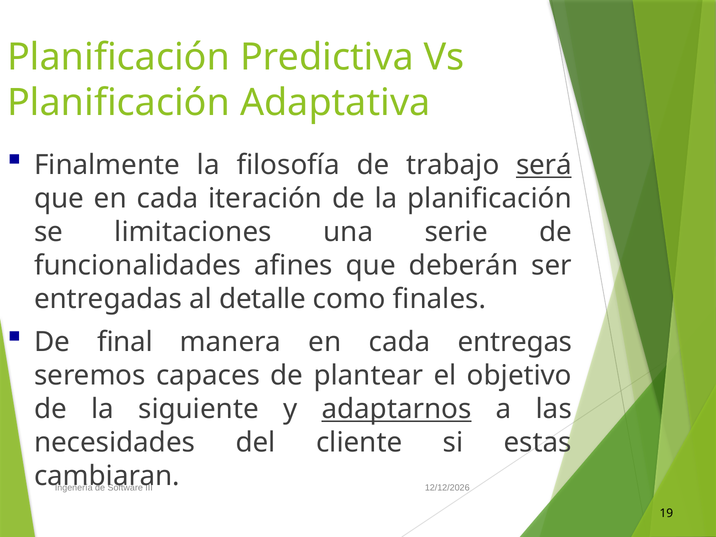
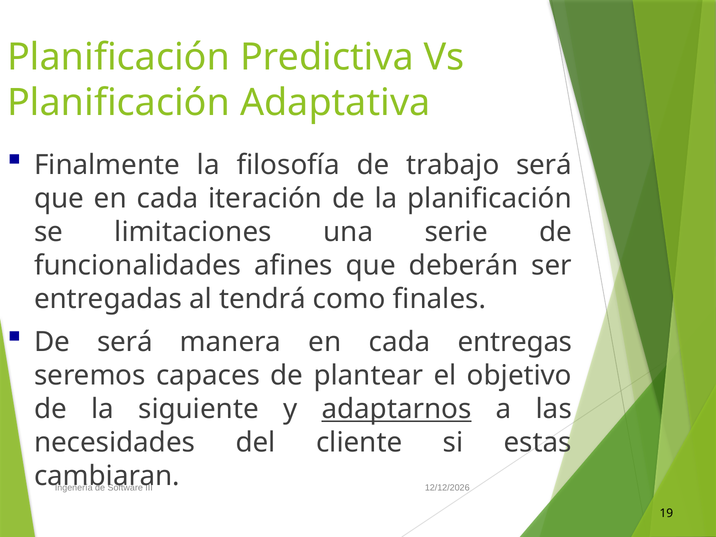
será at (544, 165) underline: present -> none
detalle: detalle -> tendrá
De final: final -> será
